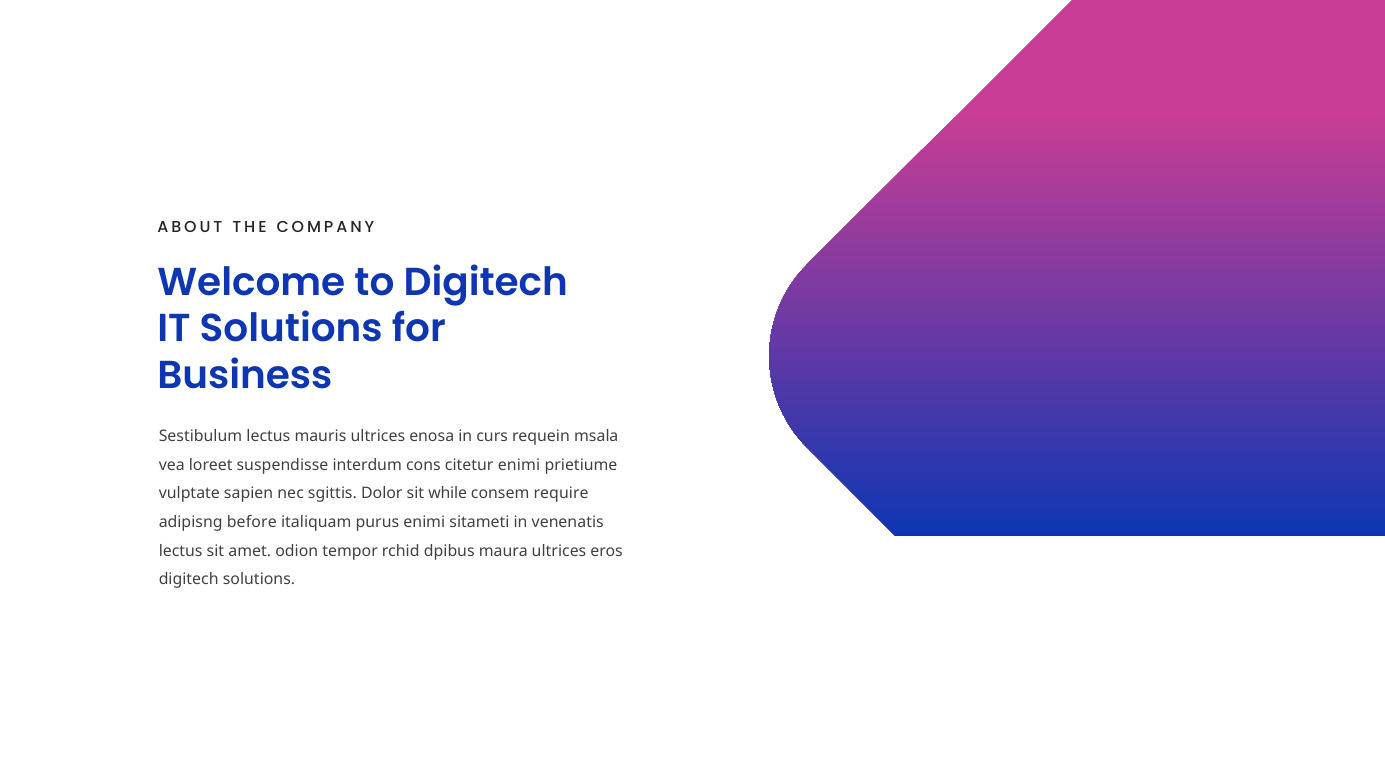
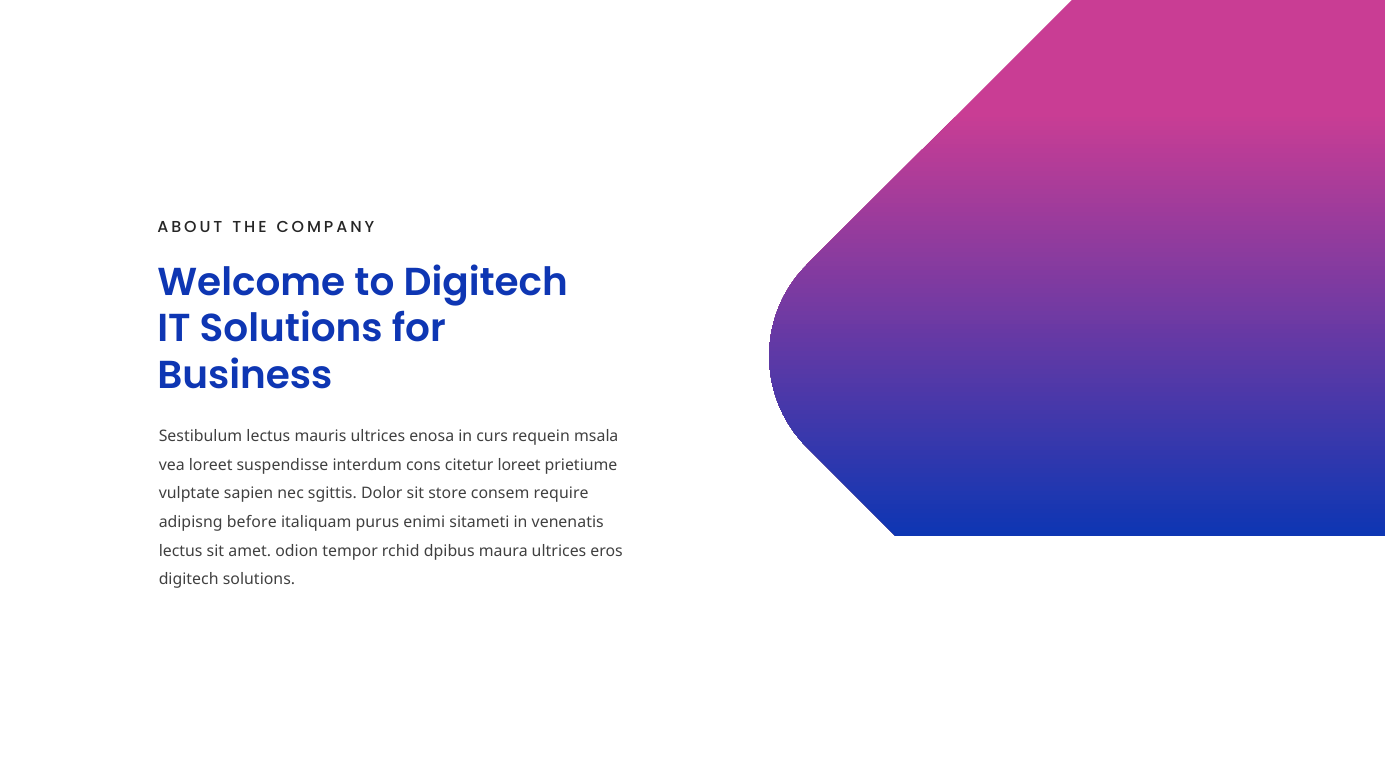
citetur enimi: enimi -> loreet
while: while -> store
